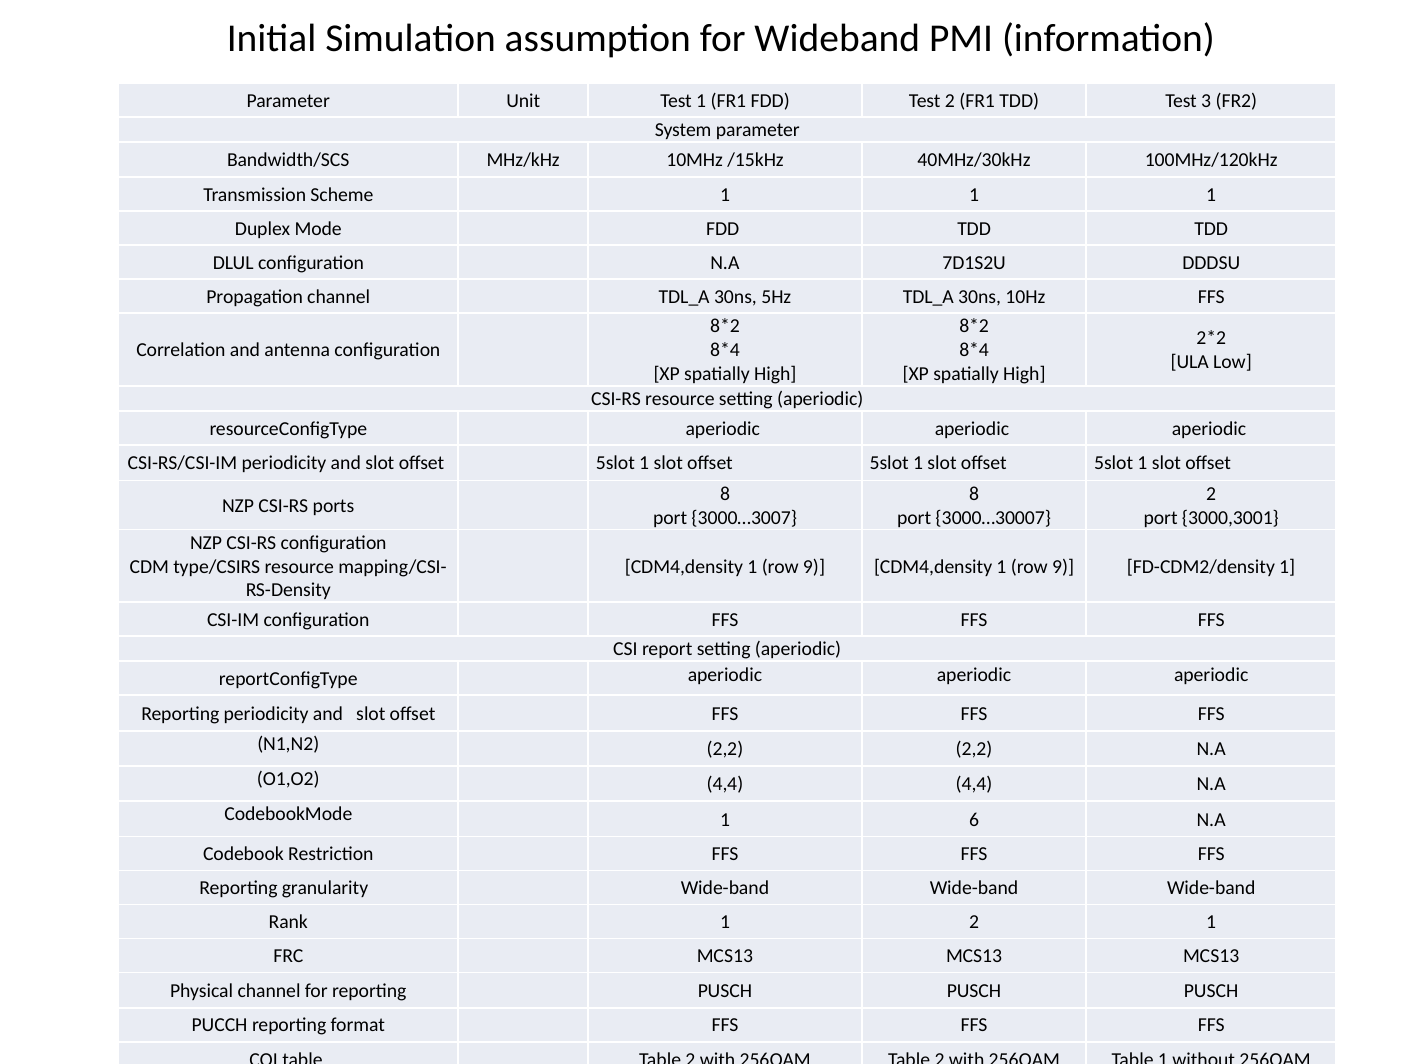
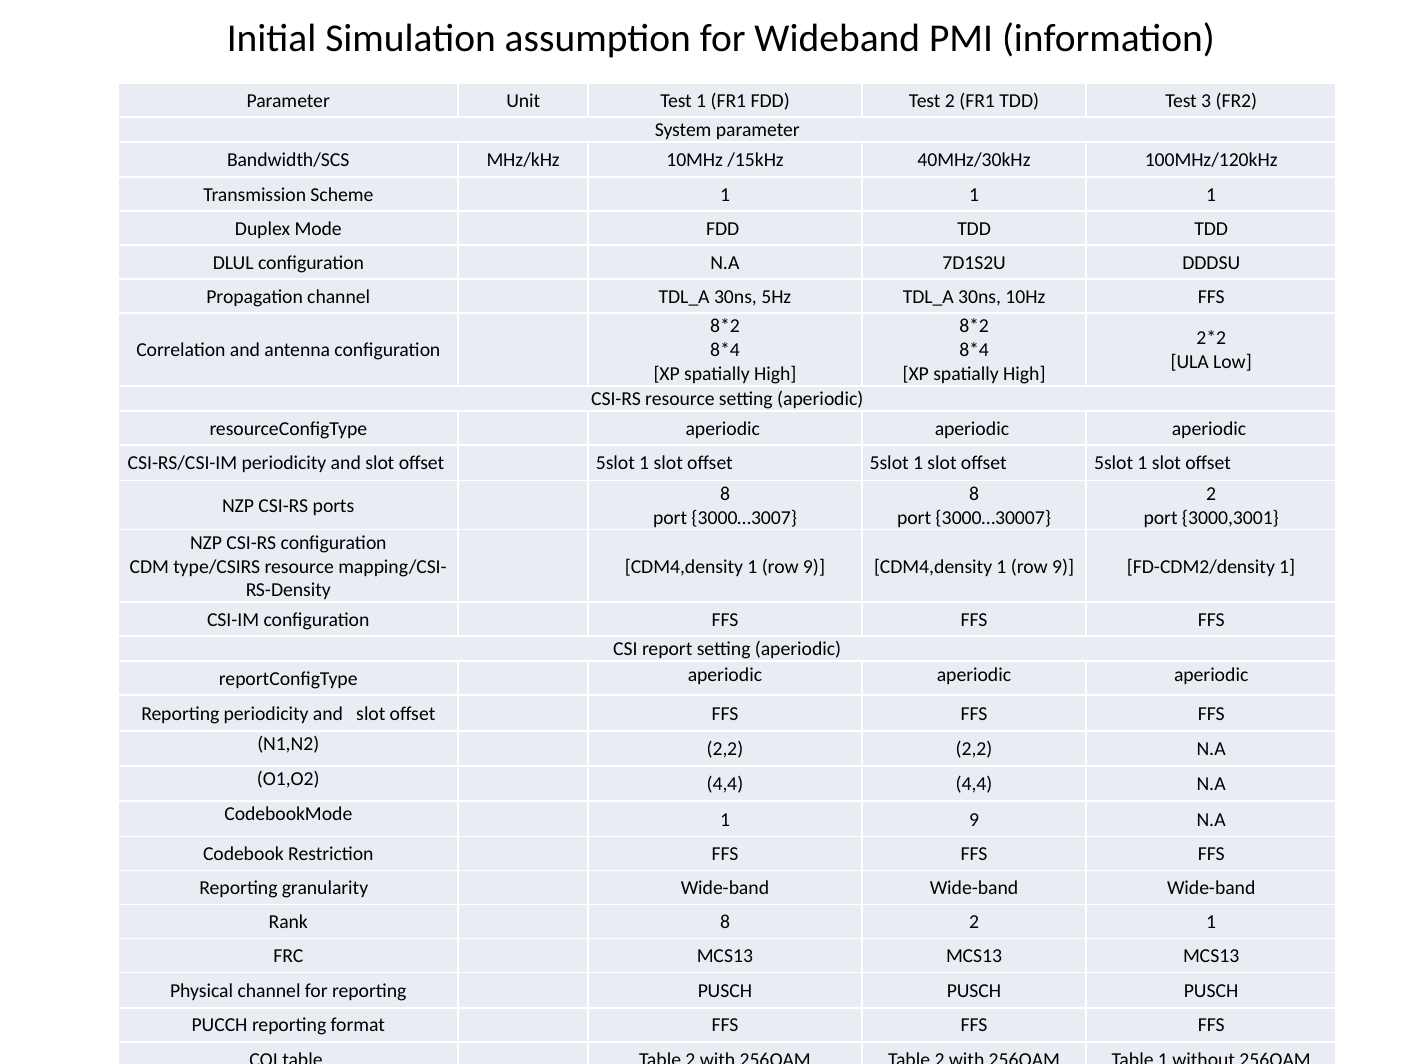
1 6: 6 -> 9
Rank 1: 1 -> 8
